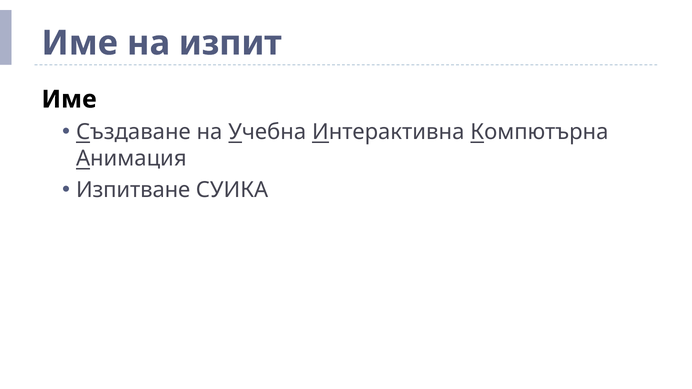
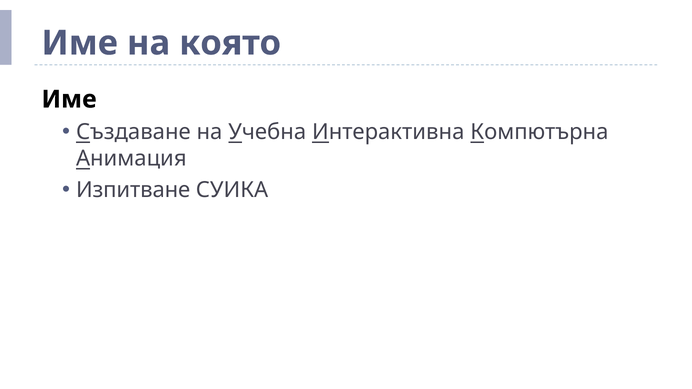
изпит: изпит -> която
